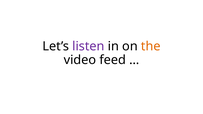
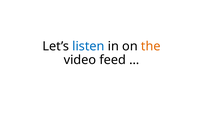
listen colour: purple -> blue
